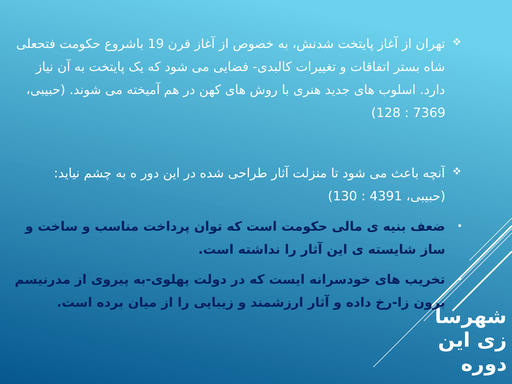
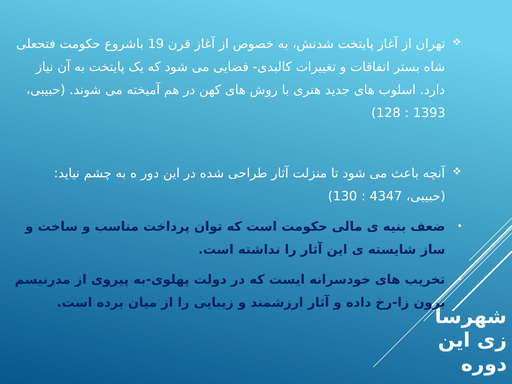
7369: 7369 -> 1393
4391: 4391 -> 4347
